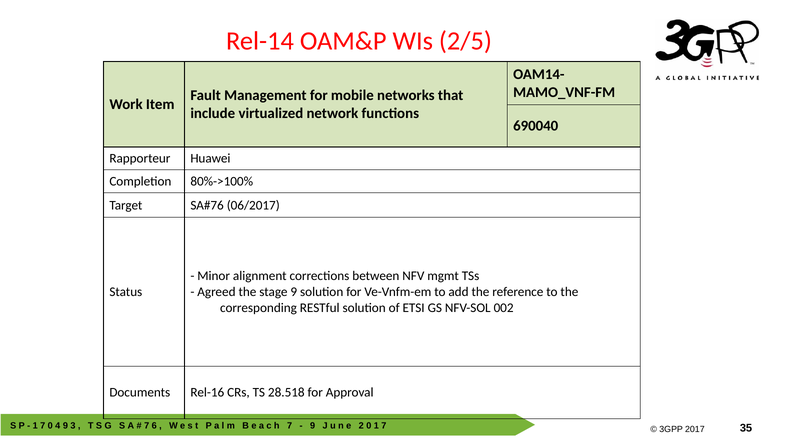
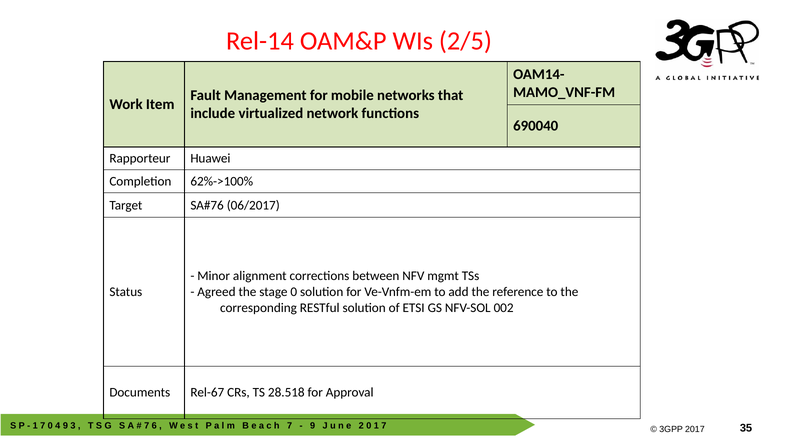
80%->100%: 80%->100% -> 62%->100%
stage 9: 9 -> 0
Rel-16: Rel-16 -> Rel-67
